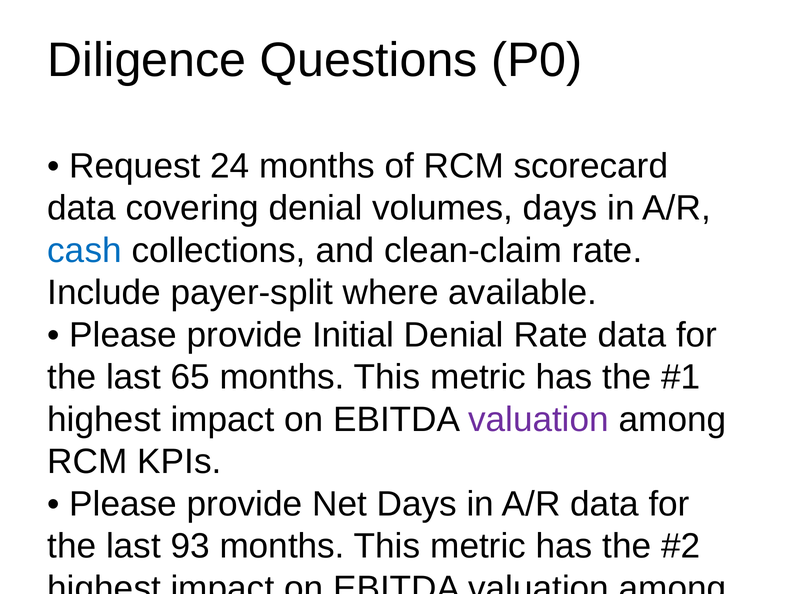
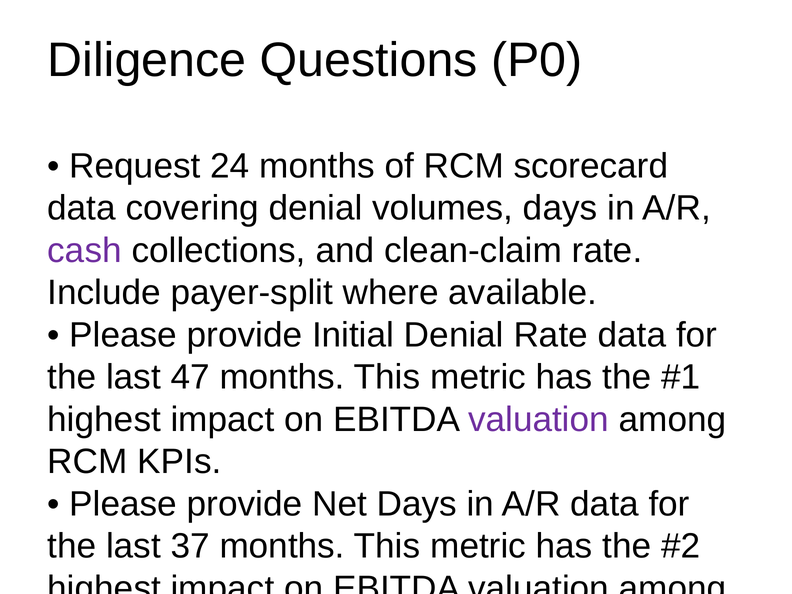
cash at (85, 251) colour: blue -> purple
65: 65 -> 47
93: 93 -> 37
